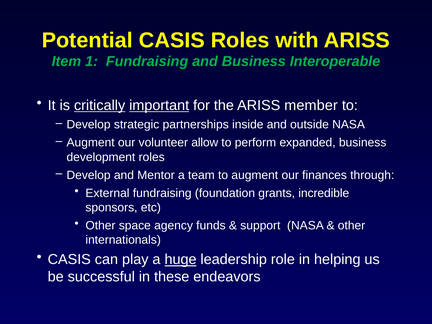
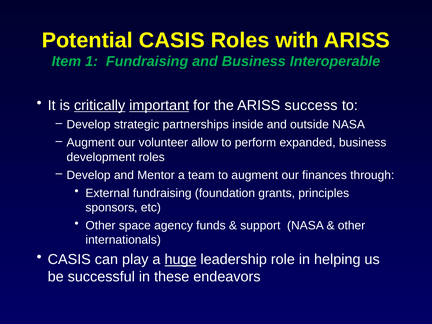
member: member -> success
incredible: incredible -> principles
